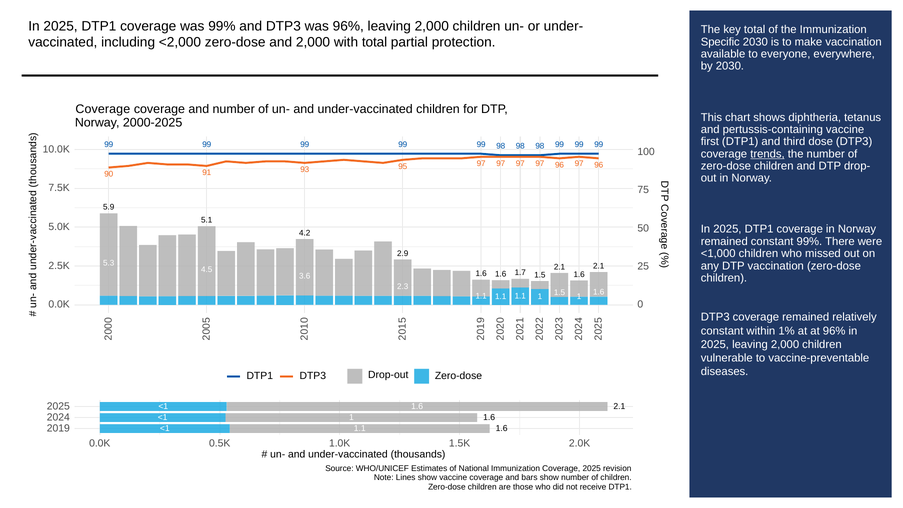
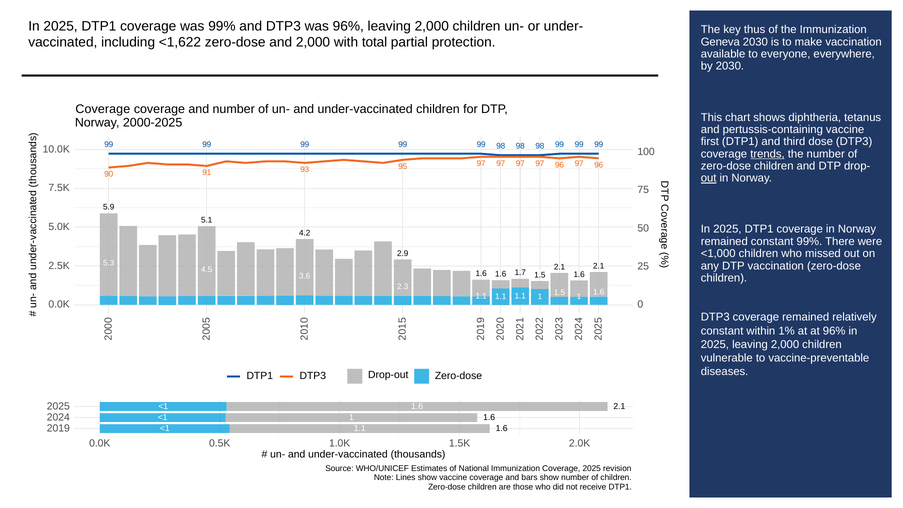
key total: total -> thus
<2,000: <2,000 -> <1,622
Specific: Specific -> Geneva
out at (709, 178) underline: none -> present
